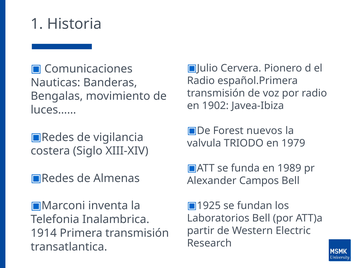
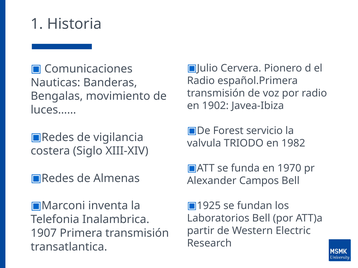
nuevos: nuevos -> servicio
1979: 1979 -> 1982
1989: 1989 -> 1970
1914: 1914 -> 1907
